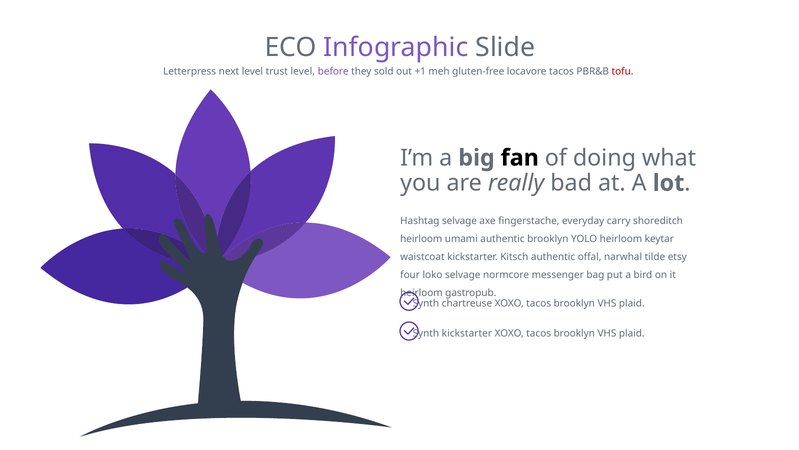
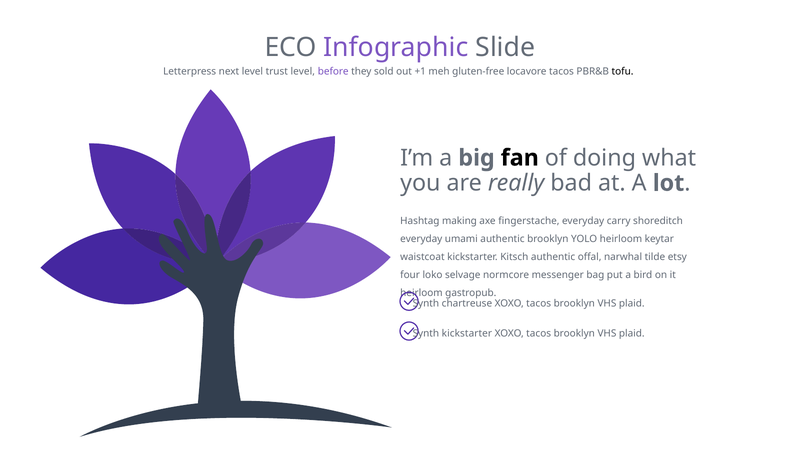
tofu colour: red -> black
Hashtag selvage: selvage -> making
heirloom at (421, 239): heirloom -> everyday
